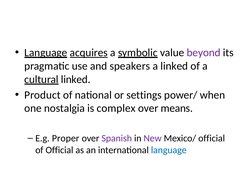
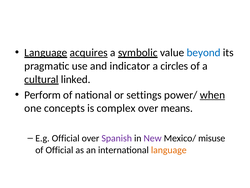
beyond colour: purple -> blue
speakers: speakers -> indicator
a linked: linked -> circles
Product: Product -> Perform
when underline: none -> present
nostalgia: nostalgia -> concepts
E.g Proper: Proper -> Official
Mexico/ official: official -> misuse
language at (169, 150) colour: blue -> orange
